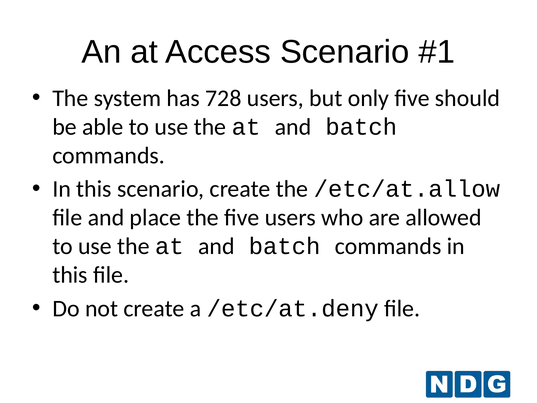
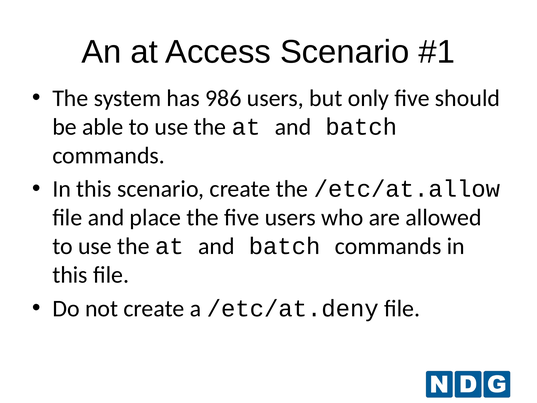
728: 728 -> 986
